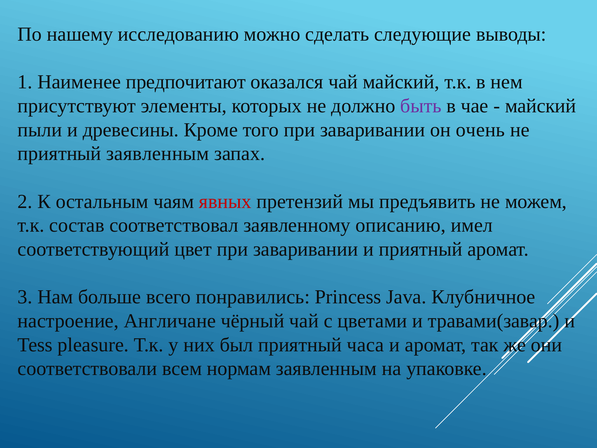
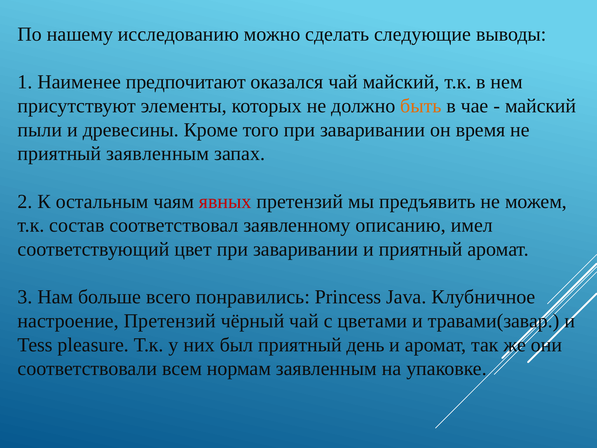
быть colour: purple -> orange
очень: очень -> время
настроение Англичане: Англичане -> Претензий
часа: часа -> день
